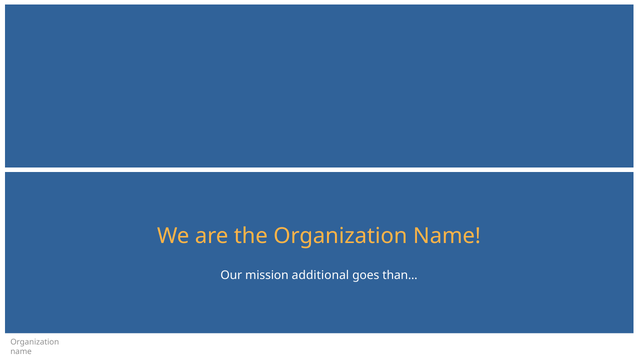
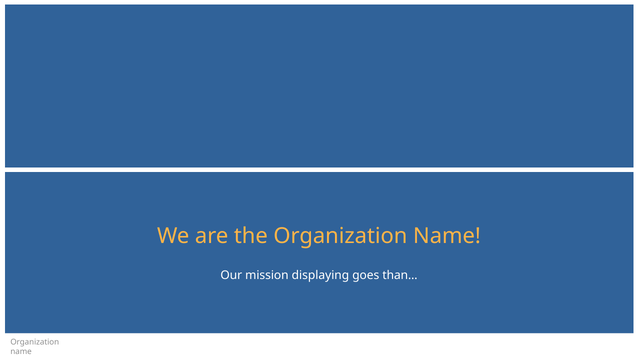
additional: additional -> displaying
